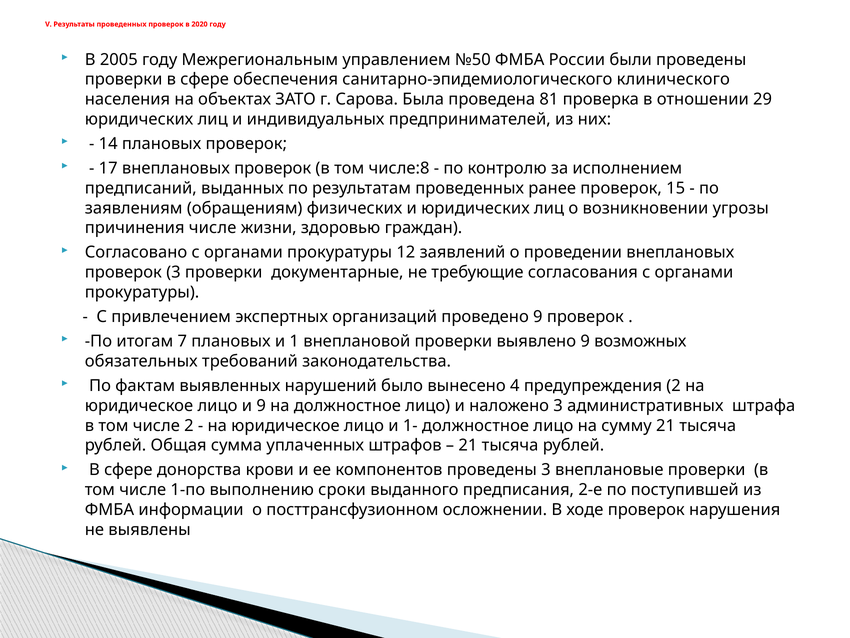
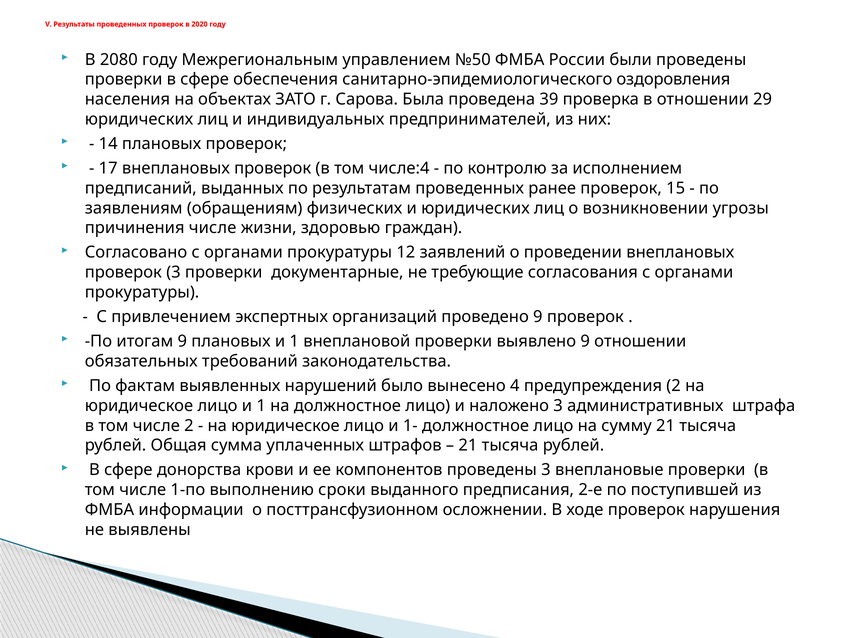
2005: 2005 -> 2080
клинического: клинического -> оздоровления
81: 81 -> 39
числе:8: числе:8 -> числе:4
итогам 7: 7 -> 9
9 возможных: возможных -> отношении
лицо и 9: 9 -> 1
